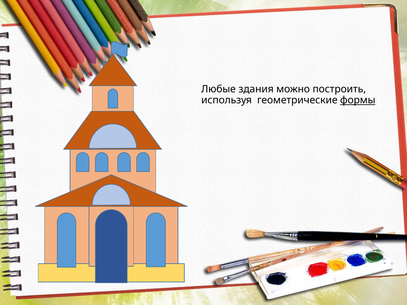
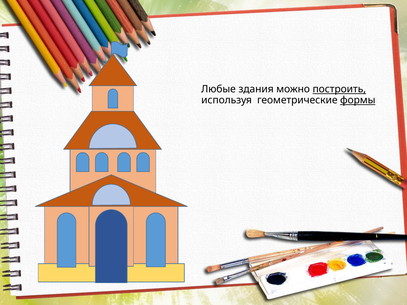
построить underline: none -> present
